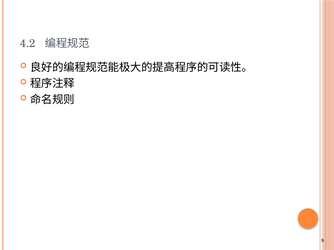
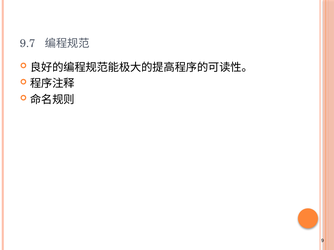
4.2: 4.2 -> 9.7
